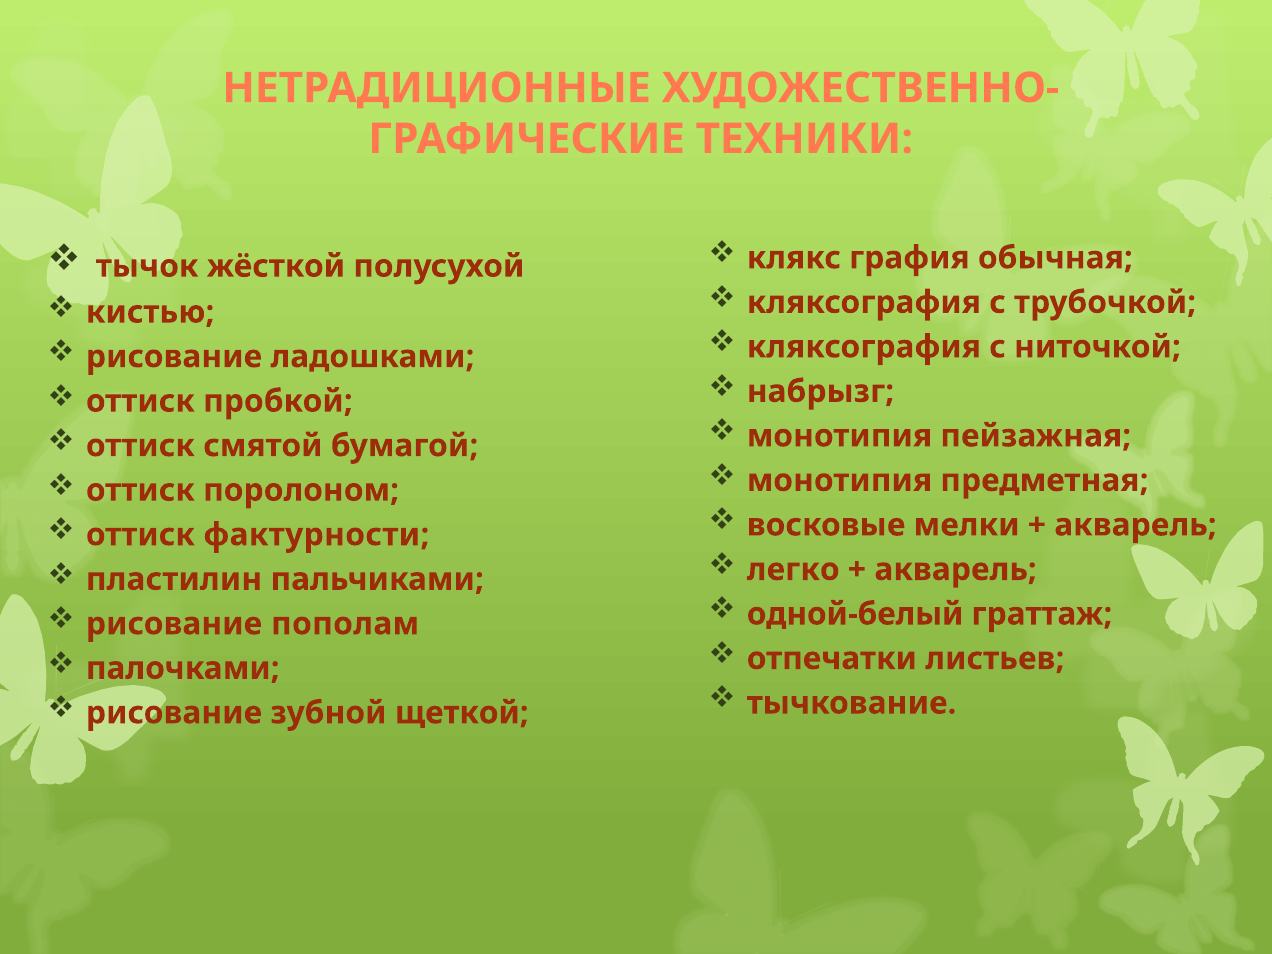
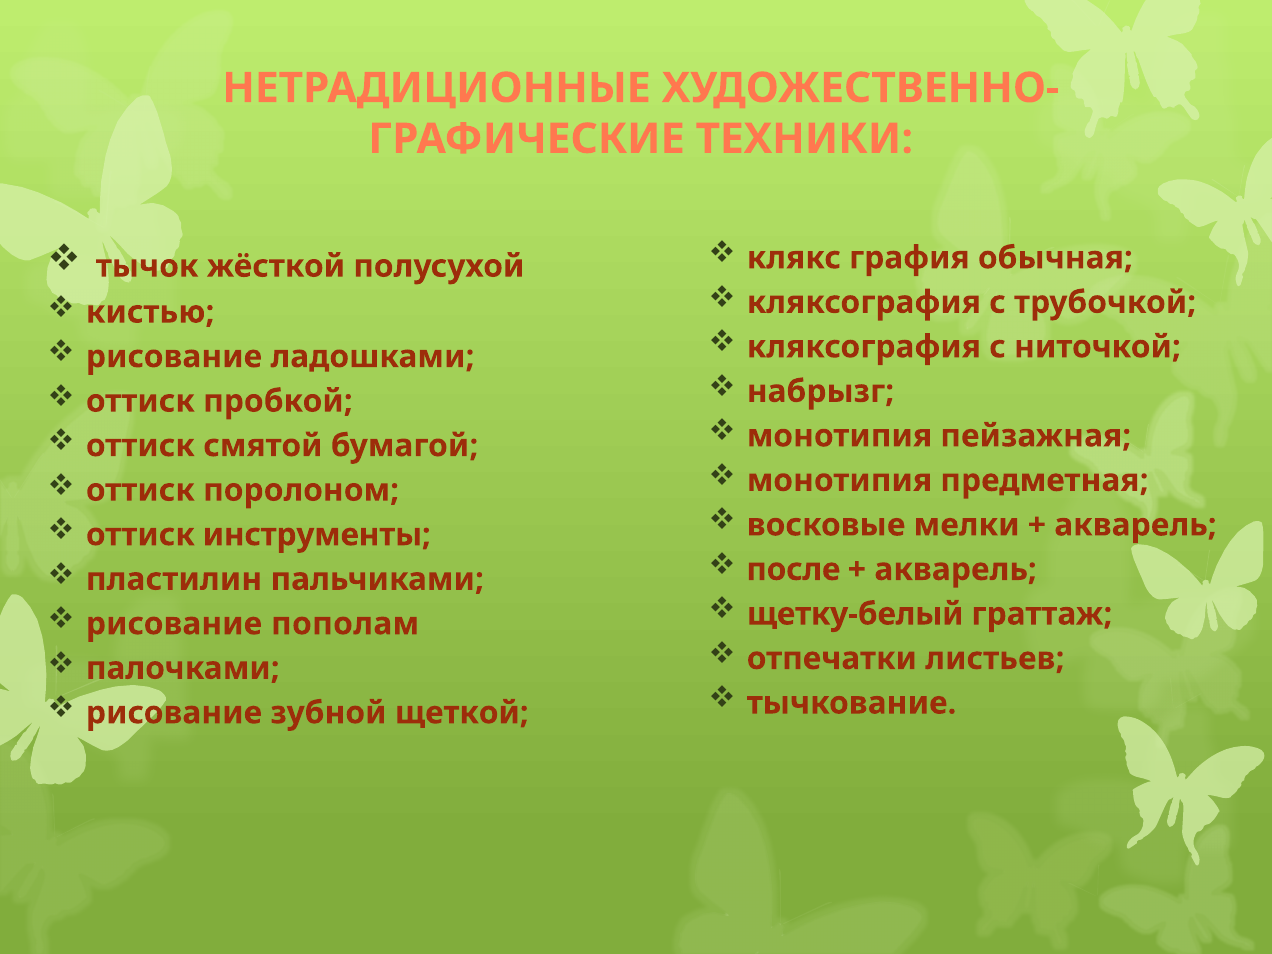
фактурности: фактурности -> инструменты
легко: легко -> после
одной-белый: одной-белый -> щетку-белый
